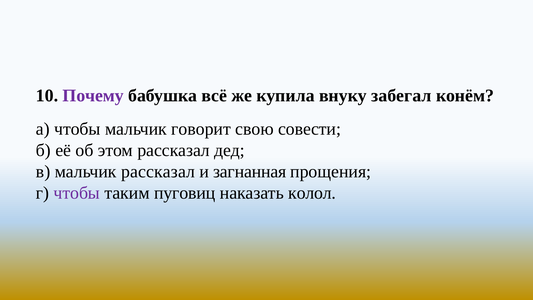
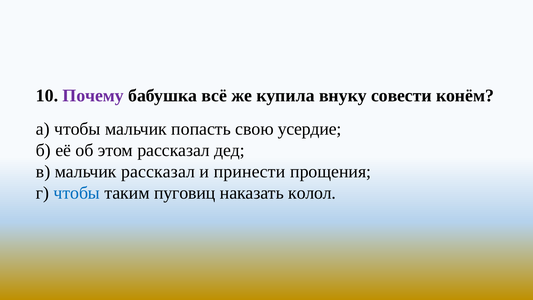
забегал: забегал -> совести
говорит: говорит -> попасть
совести: совести -> усердие
загнанная: загнанная -> принести
чтобы at (77, 193) colour: purple -> blue
